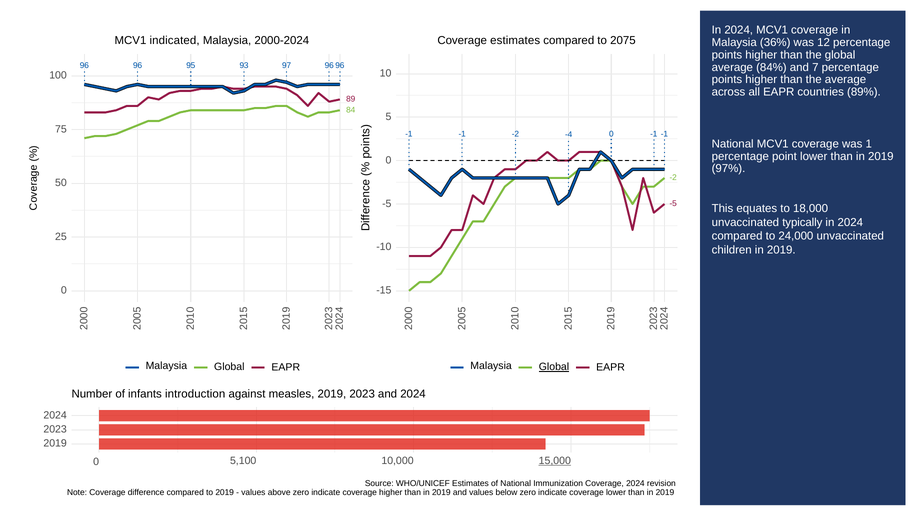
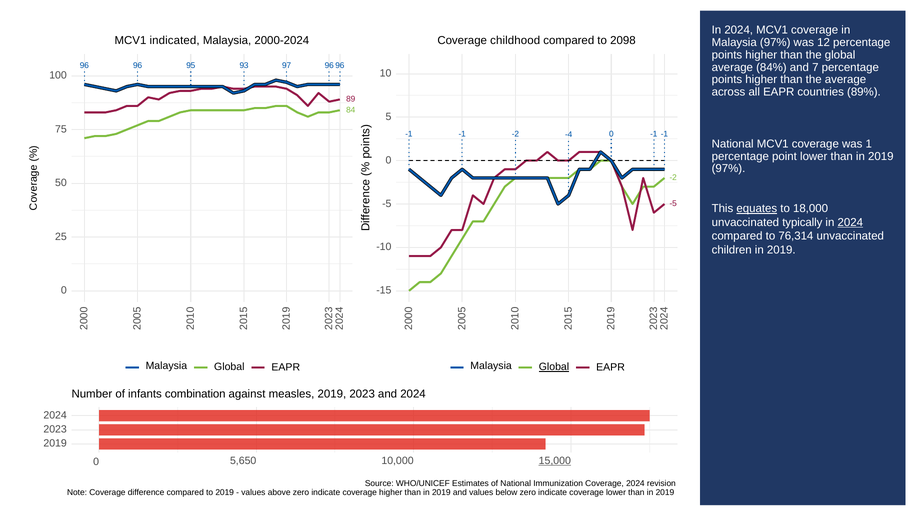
Coverage estimates: estimates -> childhood
2075: 2075 -> 2098
Malaysia 36%: 36% -> 97%
equates underline: none -> present
2024 at (850, 222) underline: none -> present
24,000: 24,000 -> 76,314
introduction: introduction -> combination
5,100: 5,100 -> 5,650
